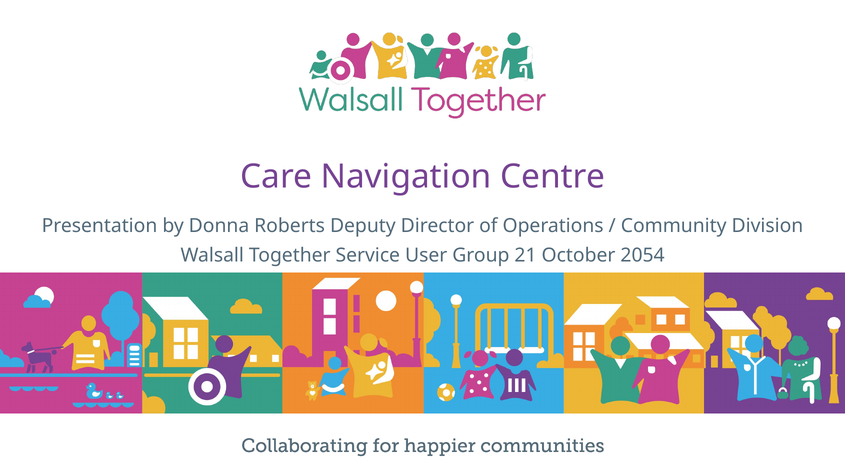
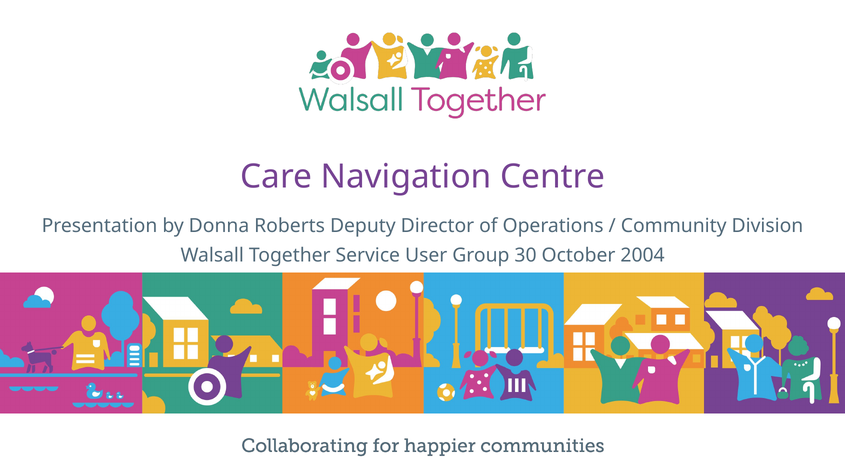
21: 21 -> 30
2054: 2054 -> 2004
